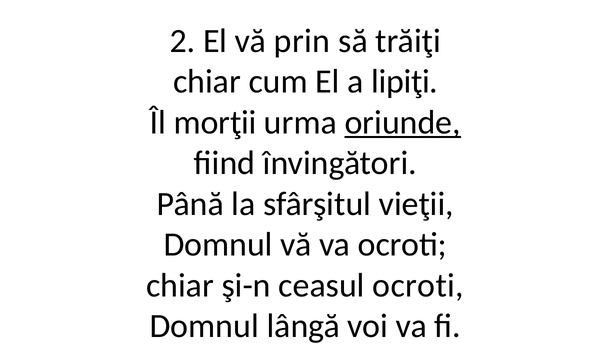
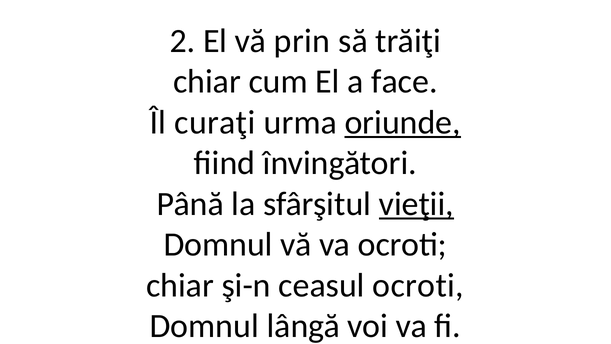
lipiţi: lipiţi -> face
morţii: morţii -> curaţi
vieţii underline: none -> present
